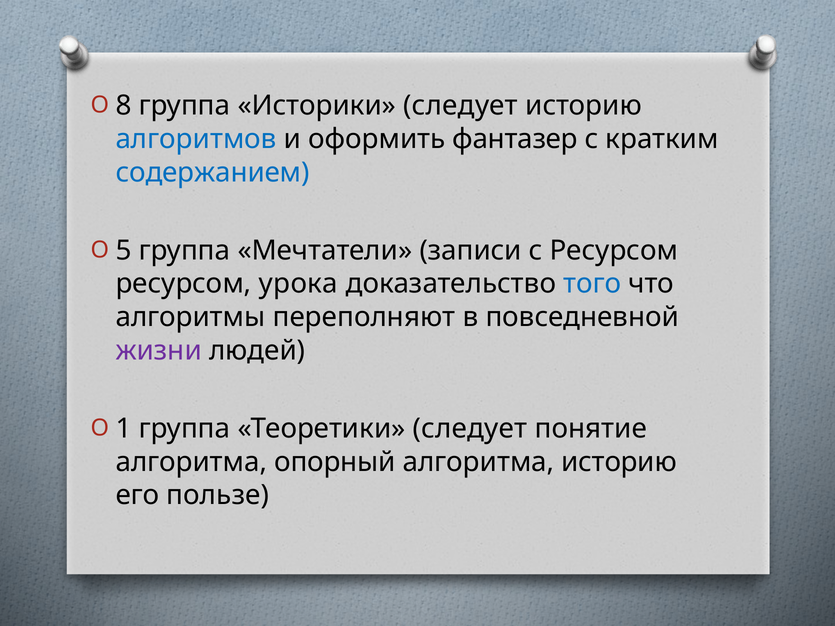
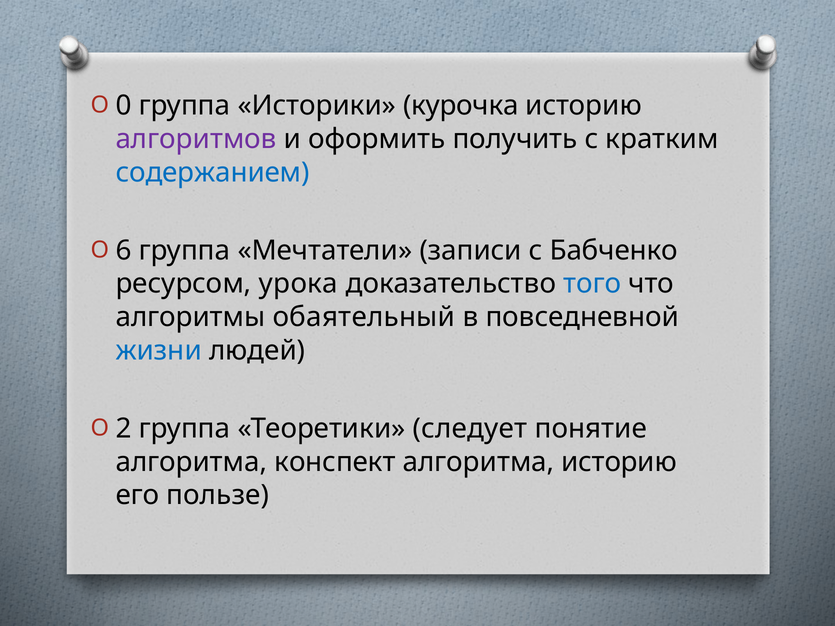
8: 8 -> 0
Историки следует: следует -> курочка
алгоритмов colour: blue -> purple
фантазер: фантазер -> получить
5: 5 -> 6
с Ресурсом: Ресурсом -> Бабченко
переполняют: переполняют -> обаятельный
жизни colour: purple -> blue
1: 1 -> 2
опорный: опорный -> конспект
